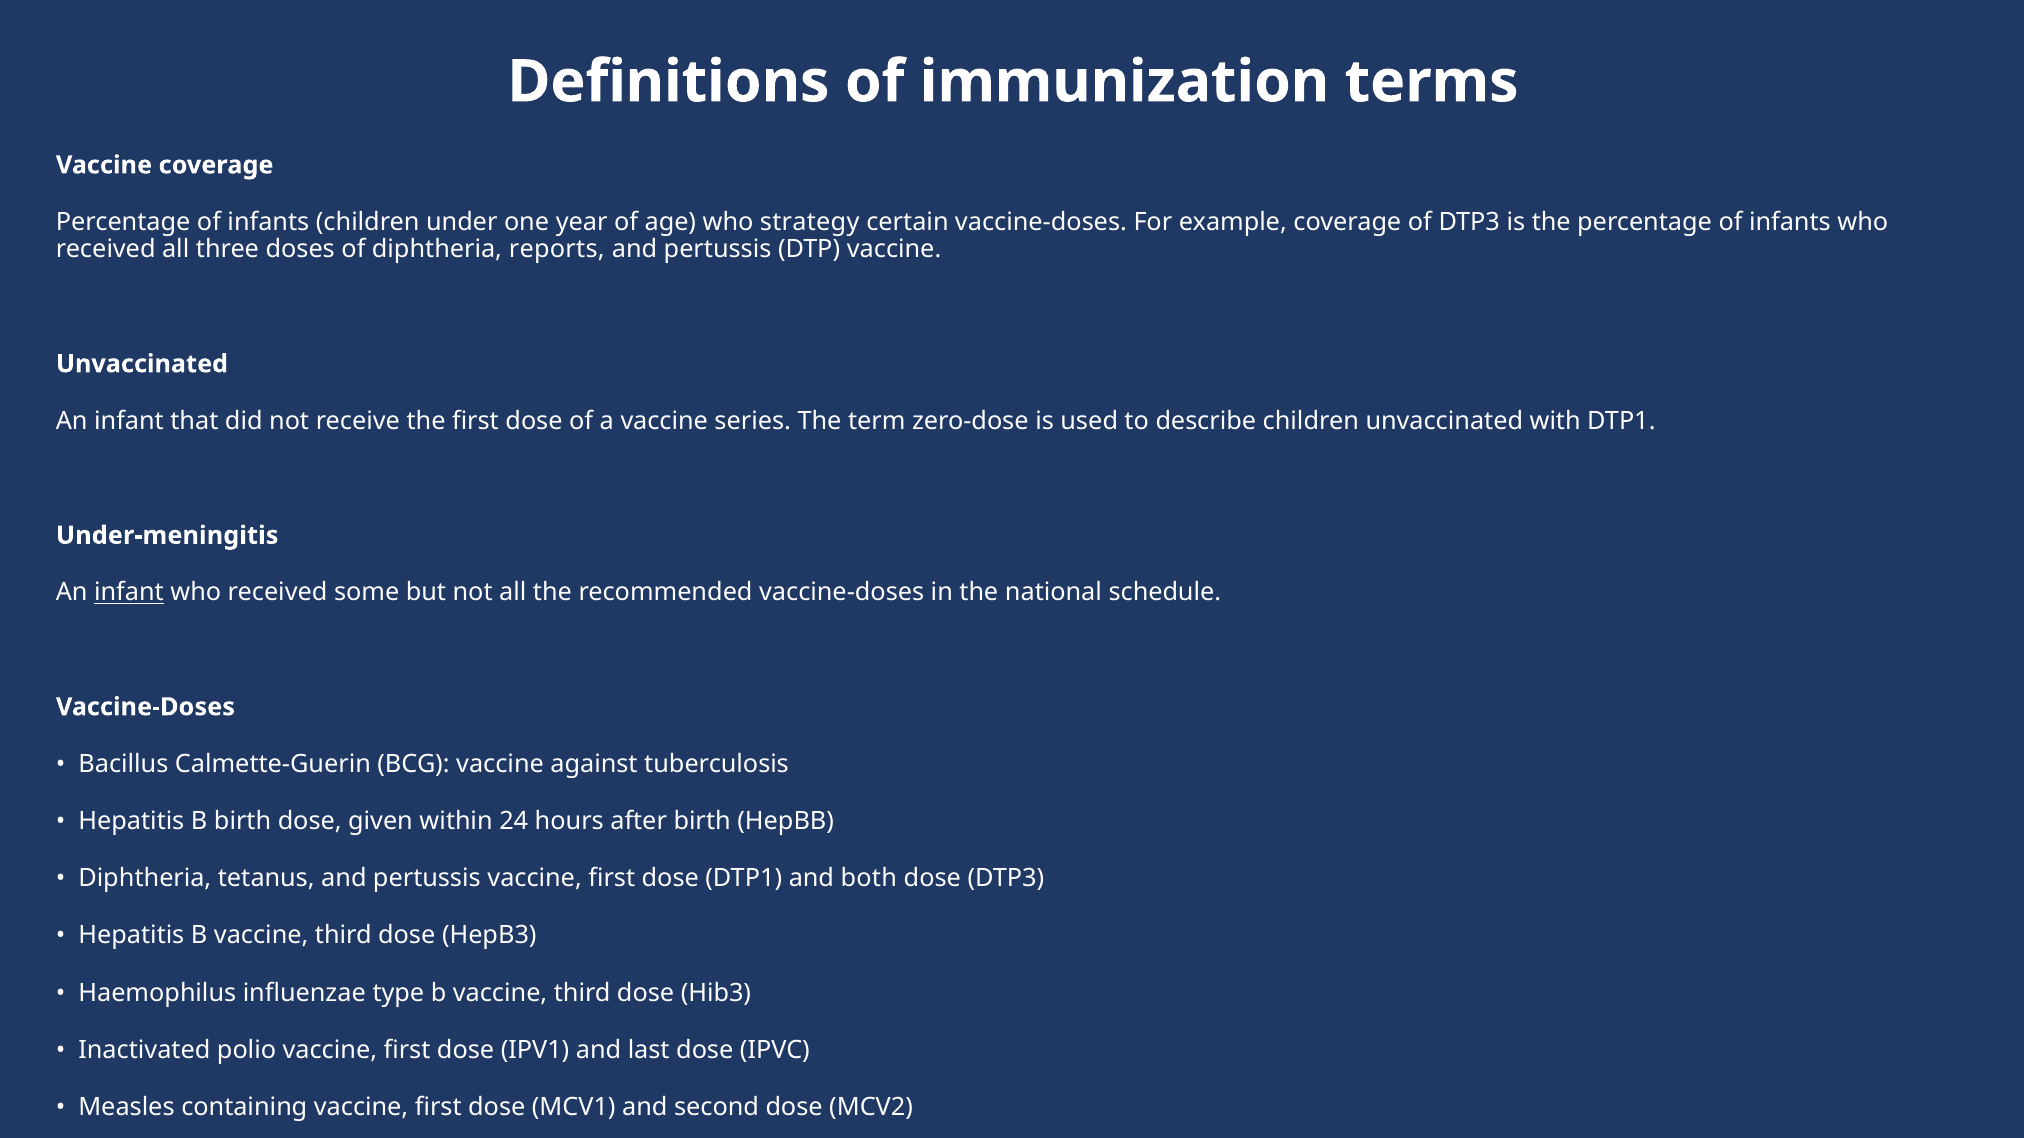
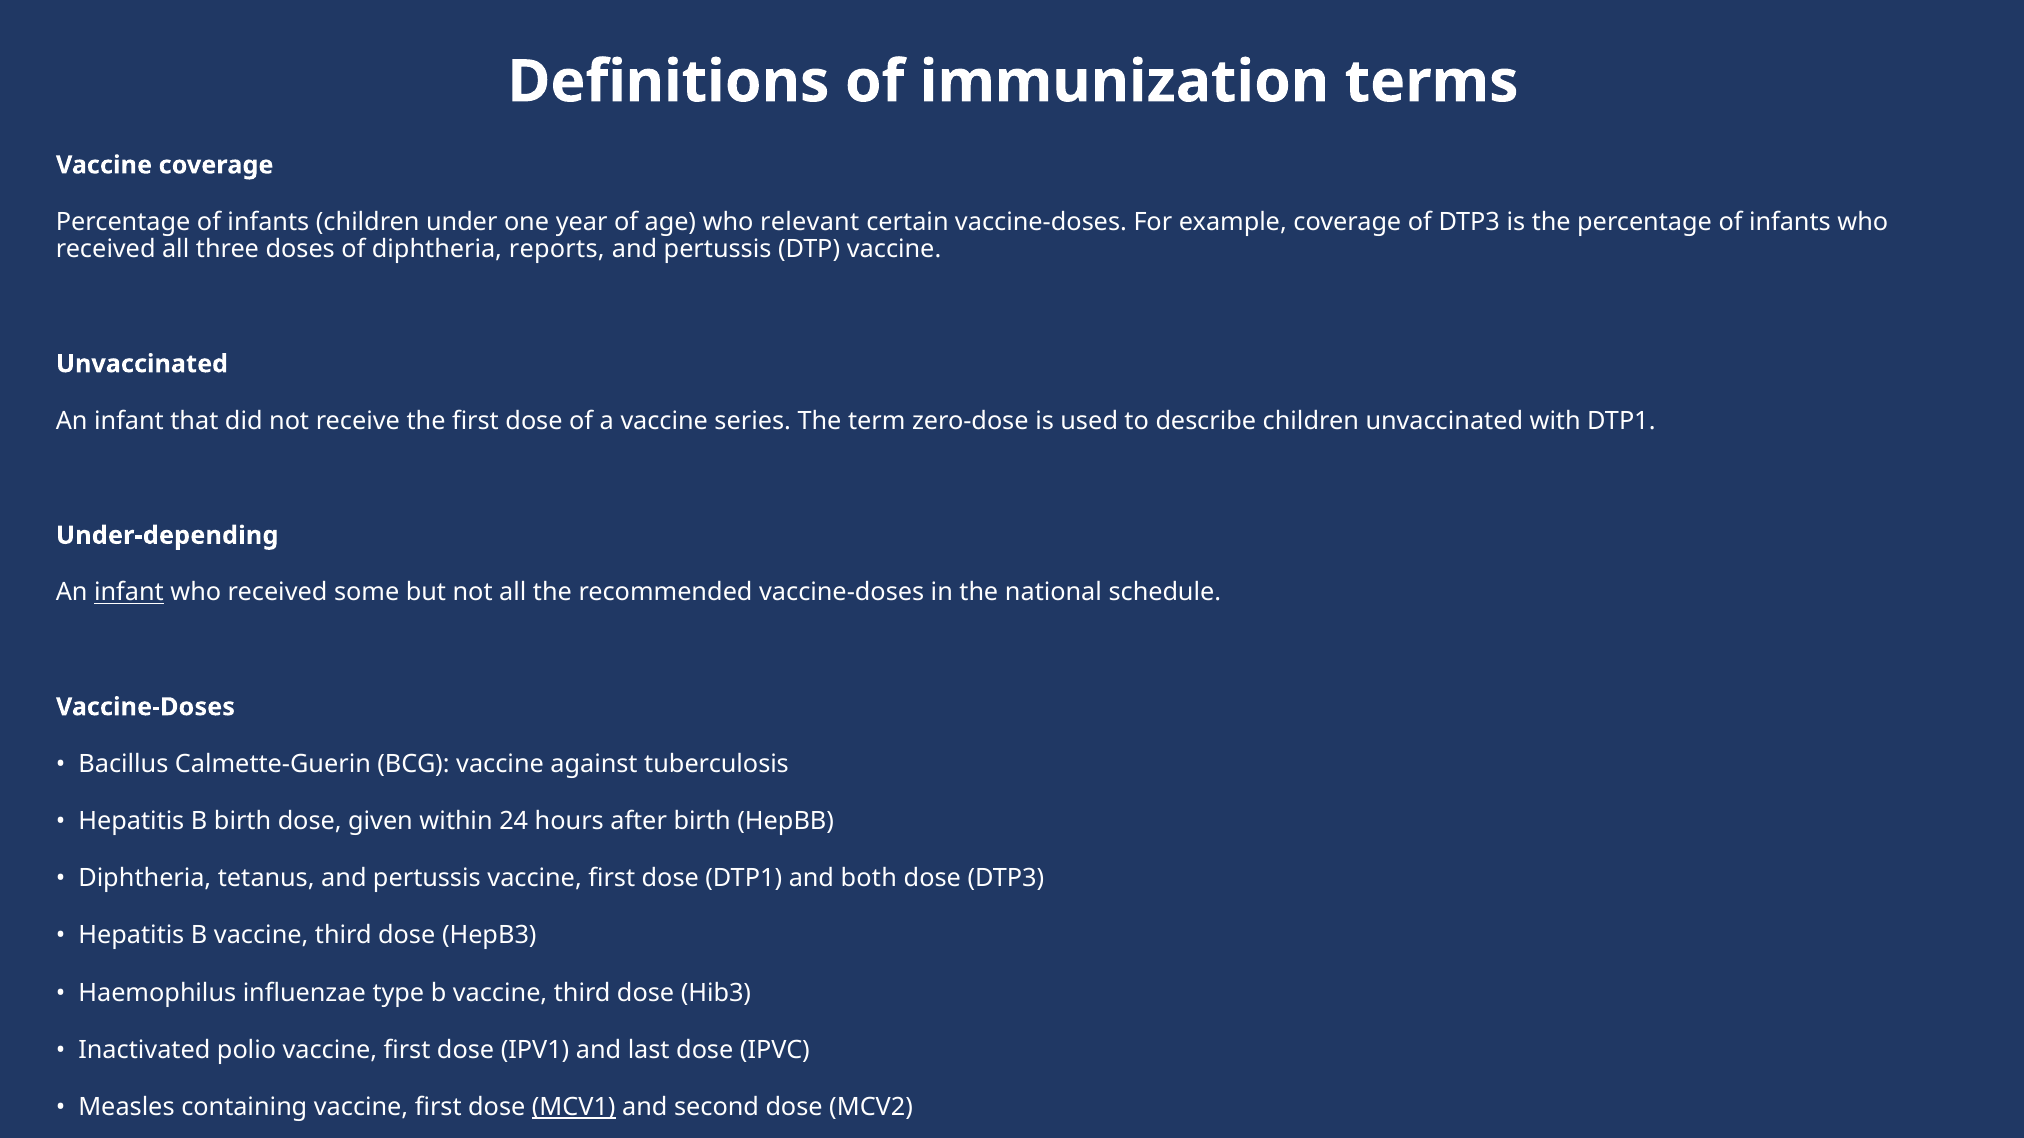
who strategy: strategy -> relevant
Under-meningitis: Under-meningitis -> Under-depending
MCV1 underline: none -> present
